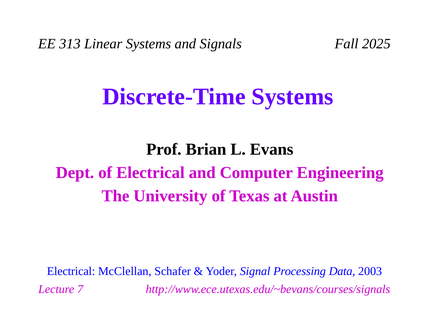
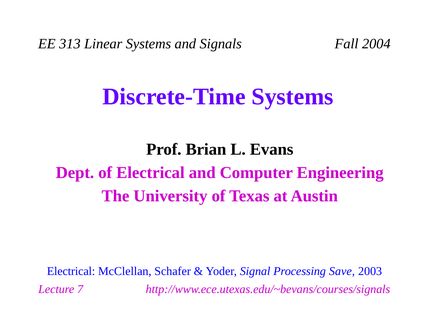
2025: 2025 -> 2004
Data: Data -> Save
